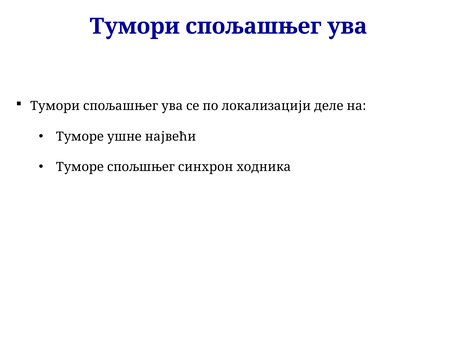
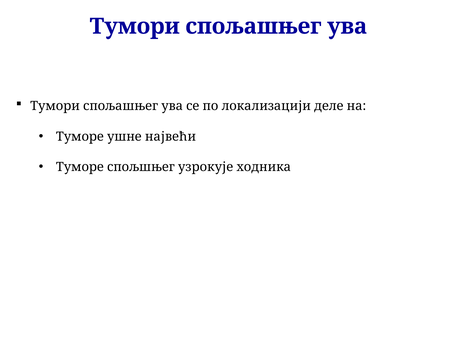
синхрон: синхрон -> узрокује
